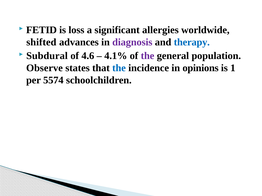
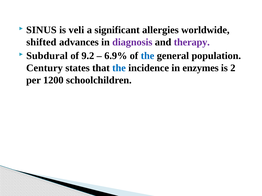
FETID: FETID -> SINUS
loss: loss -> veli
therapy colour: blue -> purple
4.6: 4.6 -> 9.2
4.1%: 4.1% -> 6.9%
the at (148, 56) colour: purple -> blue
Observe: Observe -> Century
opinions: opinions -> enzymes
1: 1 -> 2
5574: 5574 -> 1200
